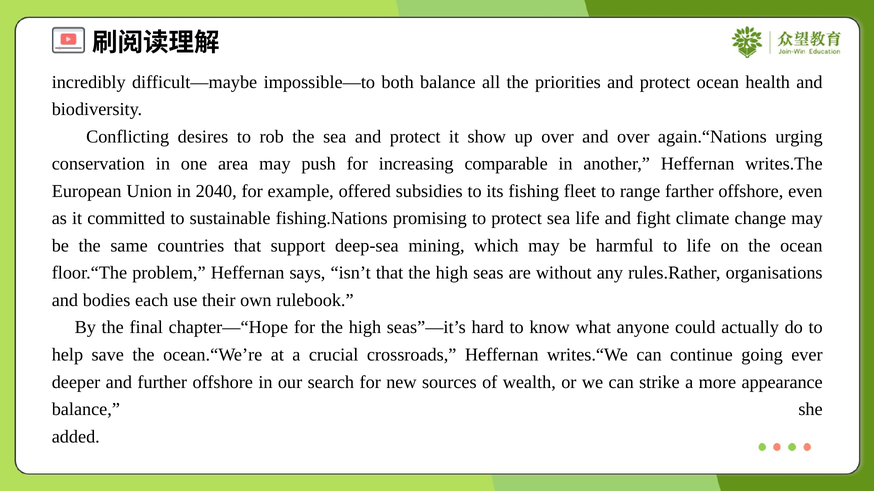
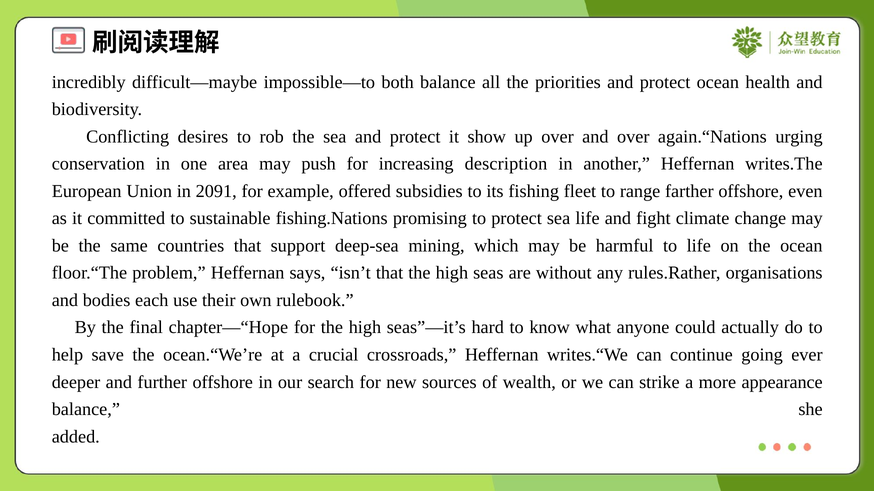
comparable: comparable -> description
2040: 2040 -> 2091
